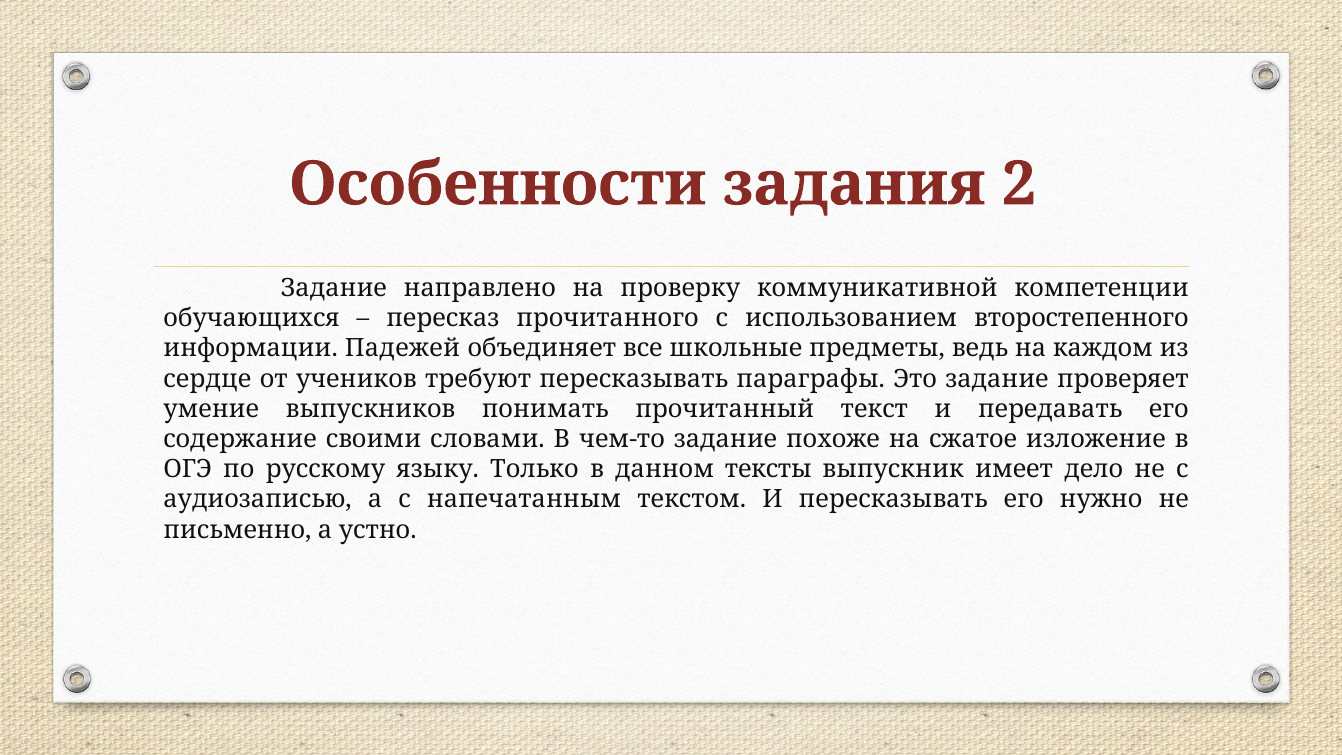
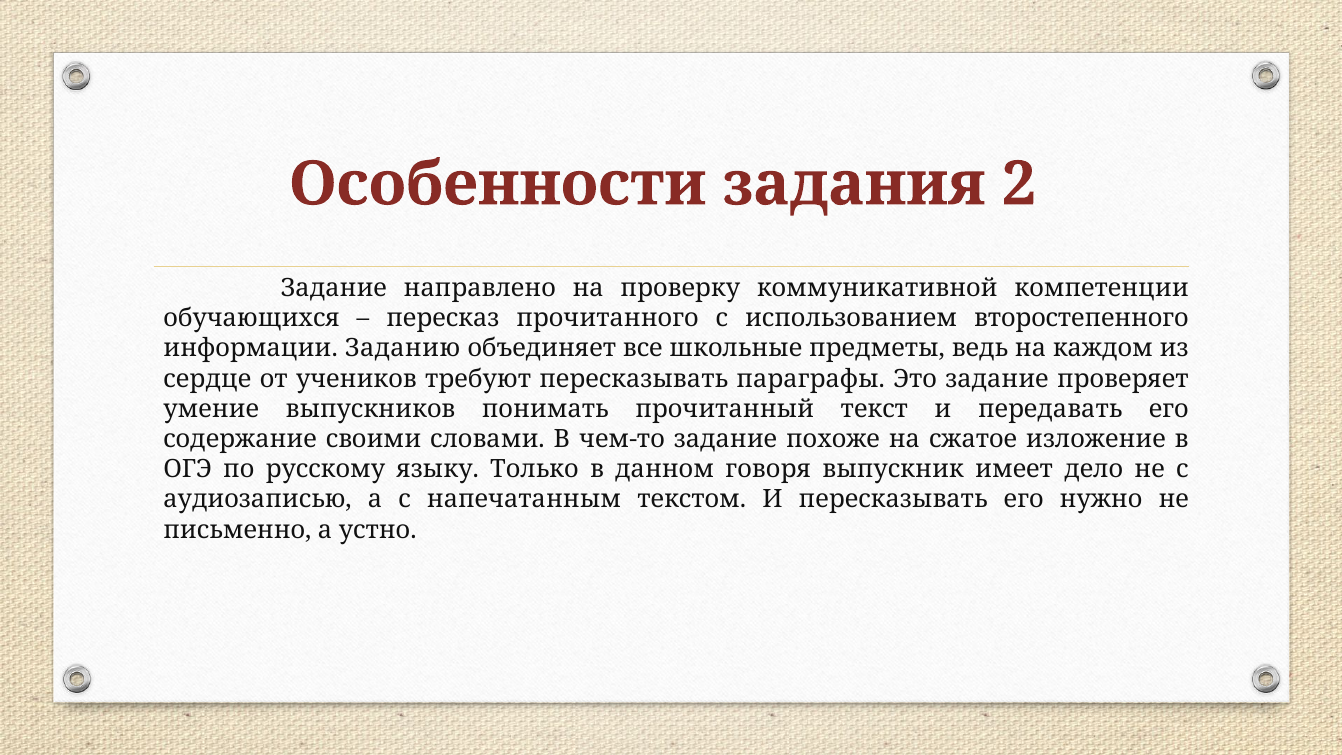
Падежей: Падежей -> Заданию
тексты: тексты -> говоря
